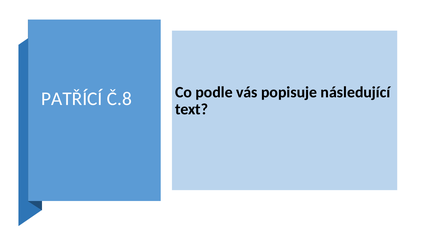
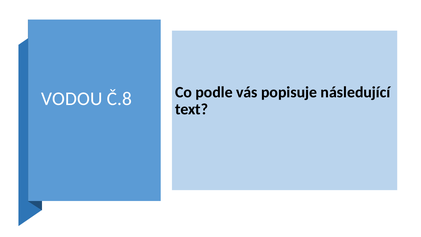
PATŘÍCÍ: PATŘÍCÍ -> VODOU
